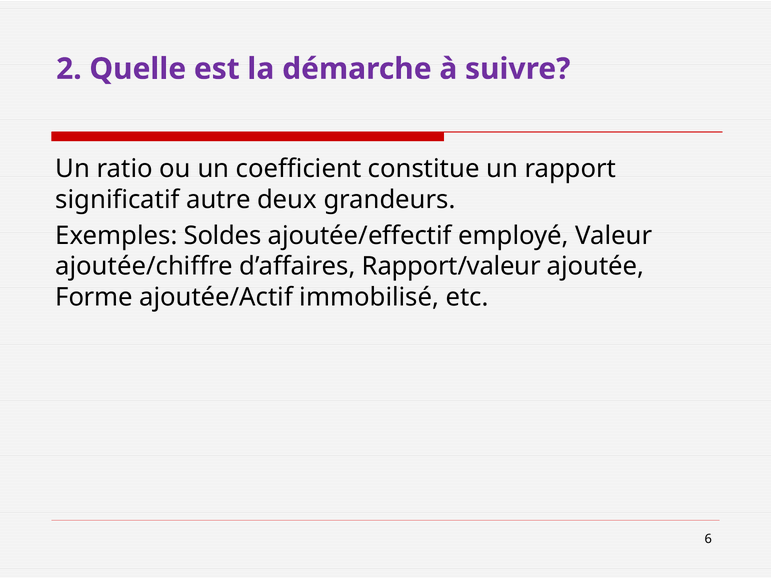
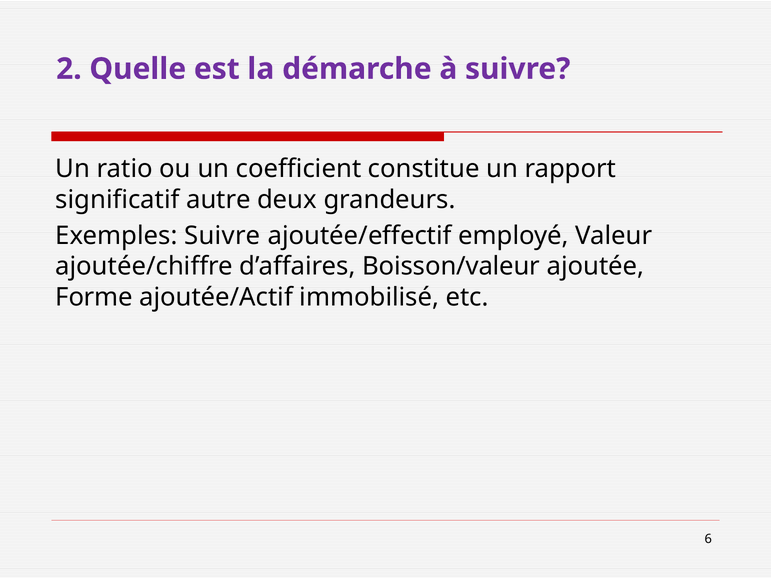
Exemples Soldes: Soldes -> Suivre
Rapport/valeur: Rapport/valeur -> Boisson/valeur
